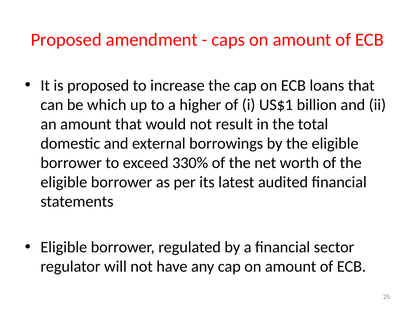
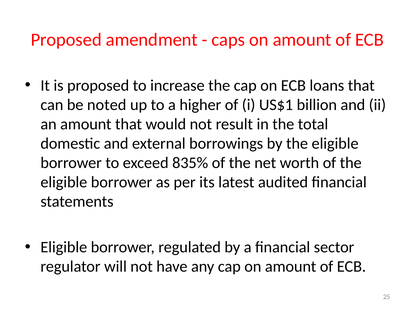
which: which -> noted
330%: 330% -> 835%
